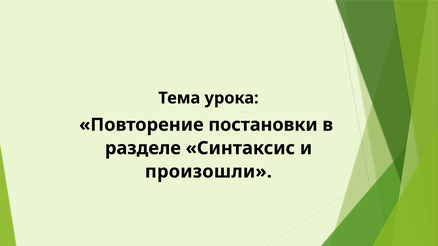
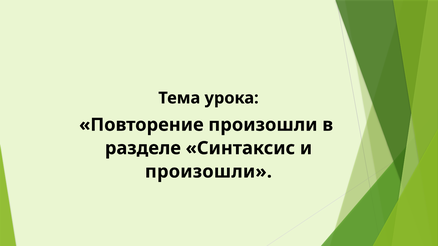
Повторение постановки: постановки -> произошли
